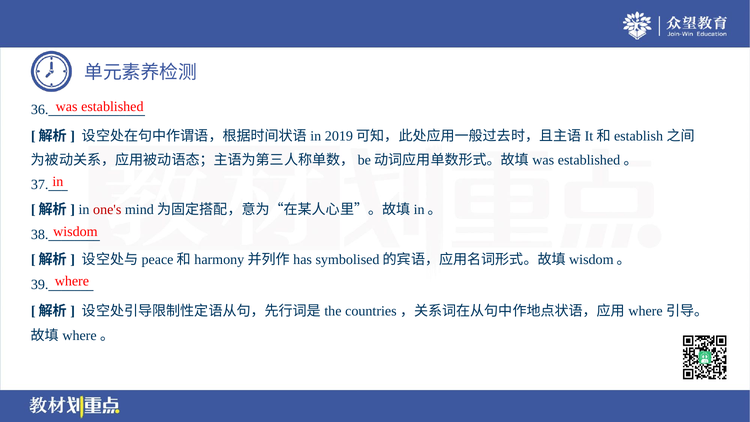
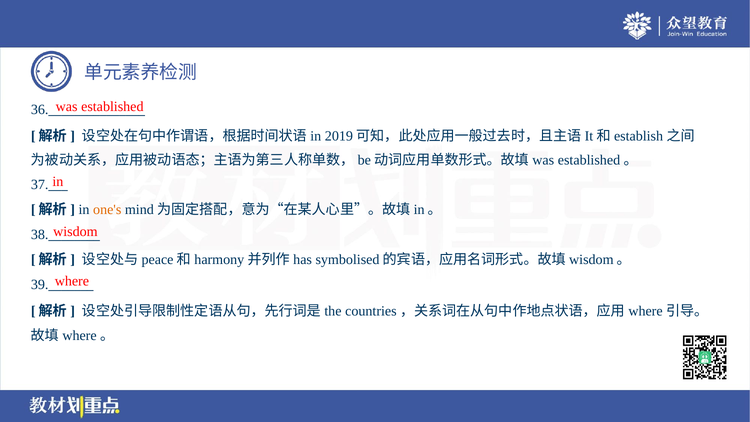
one's colour: red -> orange
